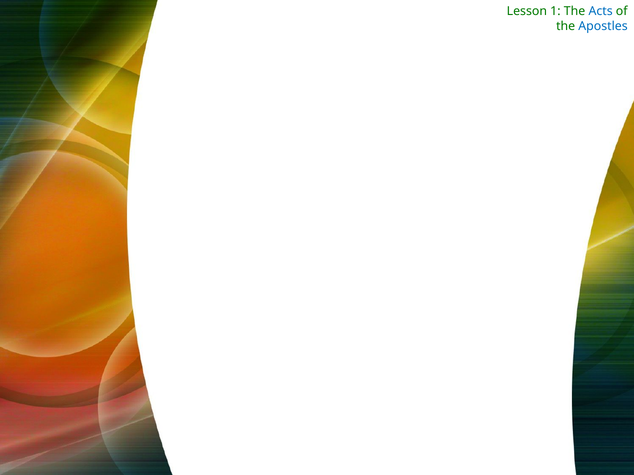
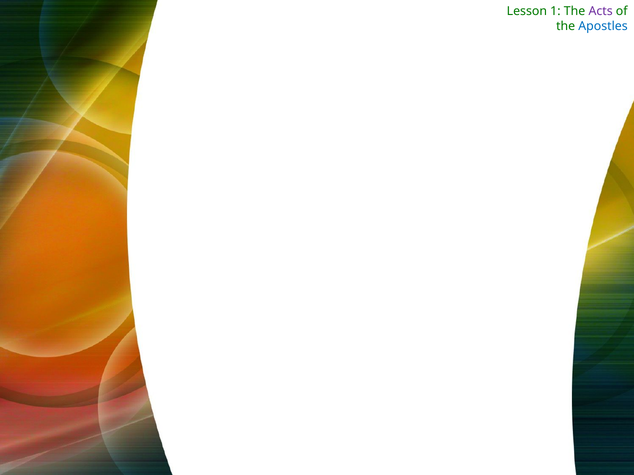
Acts colour: blue -> purple
